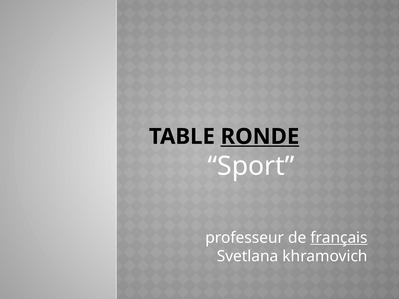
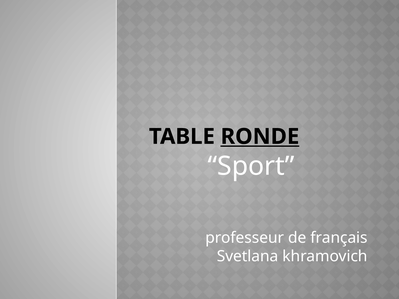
français underline: present -> none
